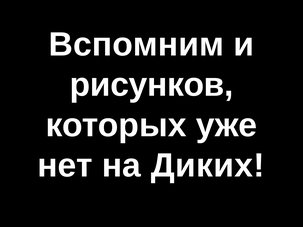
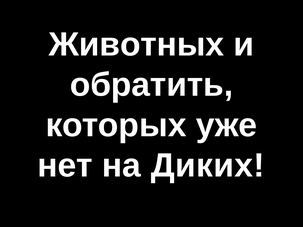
Вспомним: Вспомним -> Животных
рисунков: рисунков -> обратить
